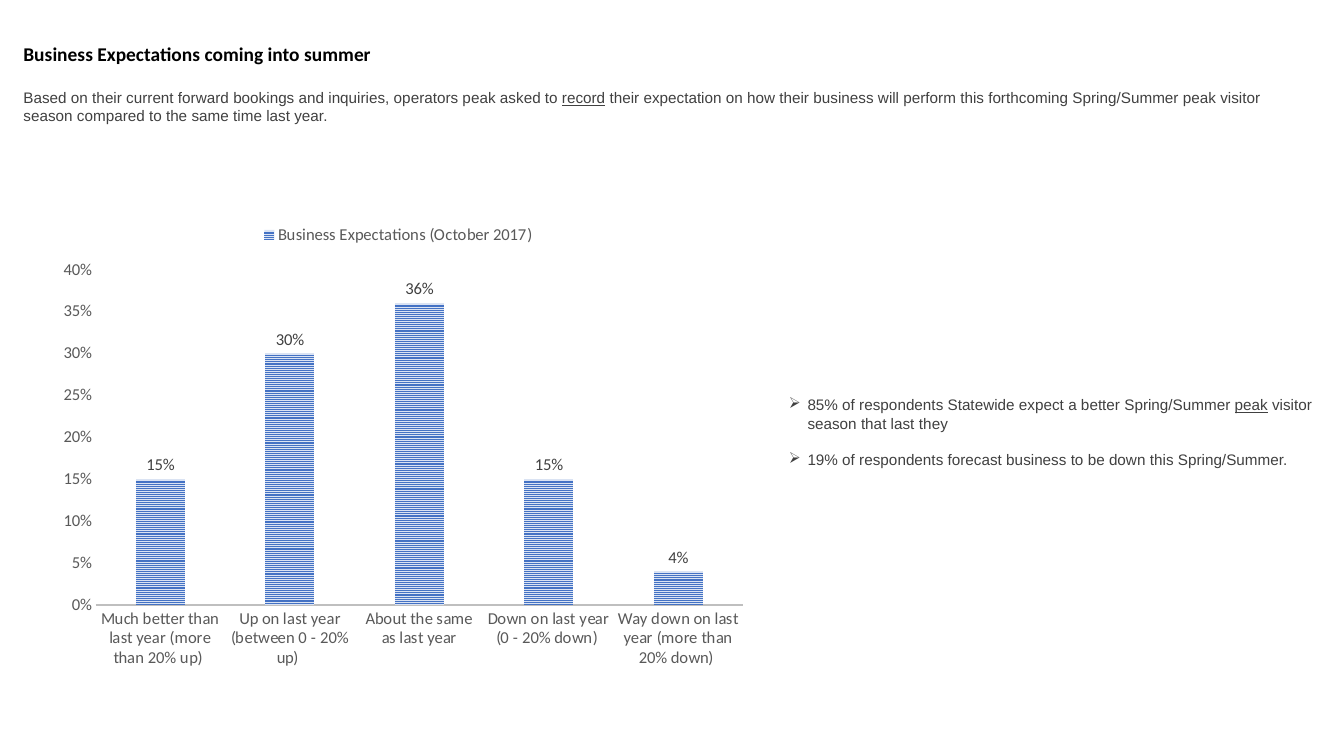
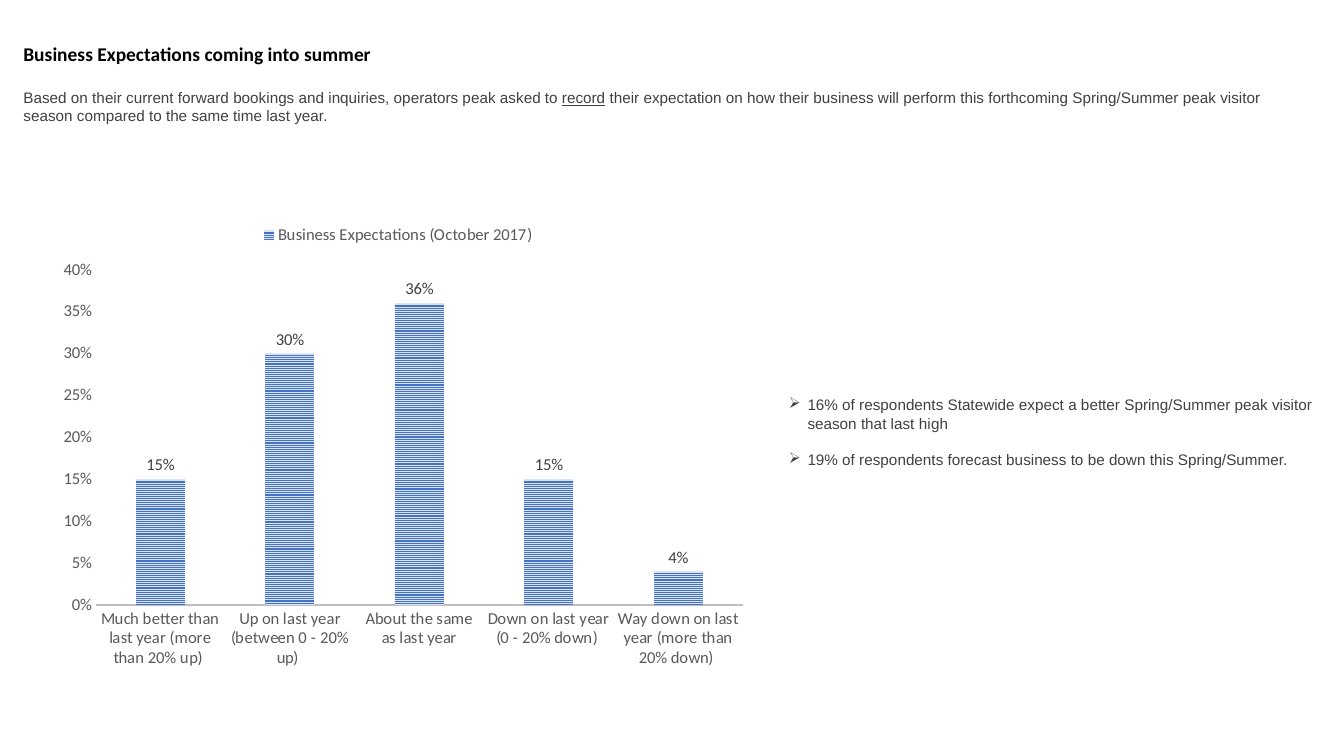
85%: 85% -> 16%
peak at (1251, 406) underline: present -> none
they: they -> high
